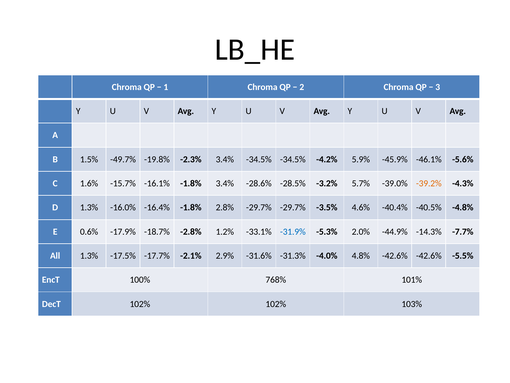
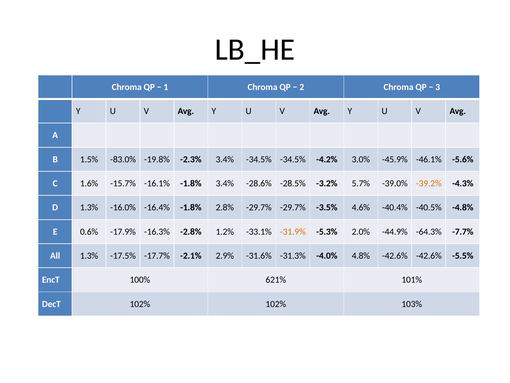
-49.7%: -49.7% -> -83.0%
5.9%: 5.9% -> 3.0%
-18.7%: -18.7% -> -16.3%
-31.9% colour: blue -> orange
-14.3%: -14.3% -> -64.3%
768%: 768% -> 621%
